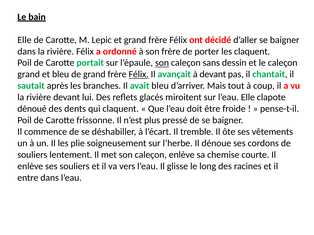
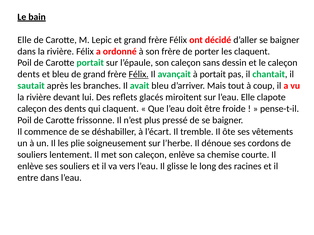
son at (162, 63) underline: present -> none
grand at (29, 74): grand -> dents
à devant: devant -> portait
dénoué at (32, 109): dénoué -> caleçon
